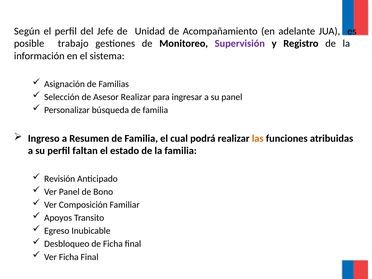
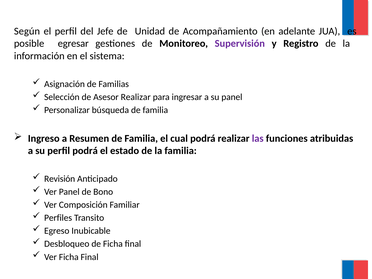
trabajo: trabajo -> egresar
las colour: orange -> purple
perfil faltan: faltan -> podrá
Apoyos: Apoyos -> Perfiles
